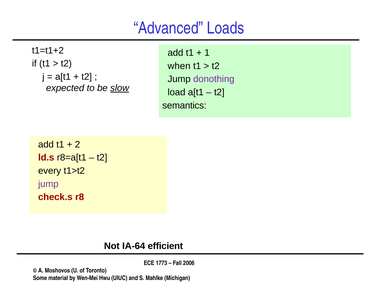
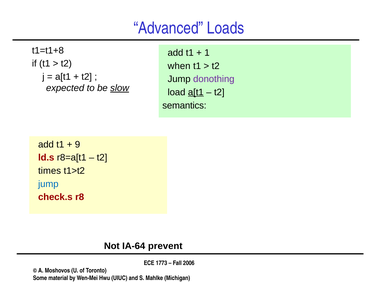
t1=t1+2: t1=t1+2 -> t1=t1+8
a[t1 at (196, 92) underline: none -> present
2: 2 -> 9
every: every -> times
jump at (48, 184) colour: purple -> blue
efficient: efficient -> prevent
